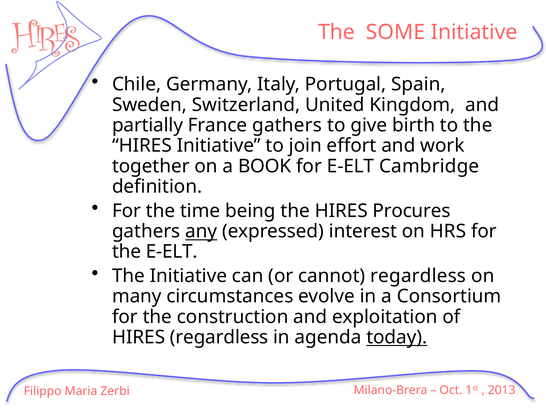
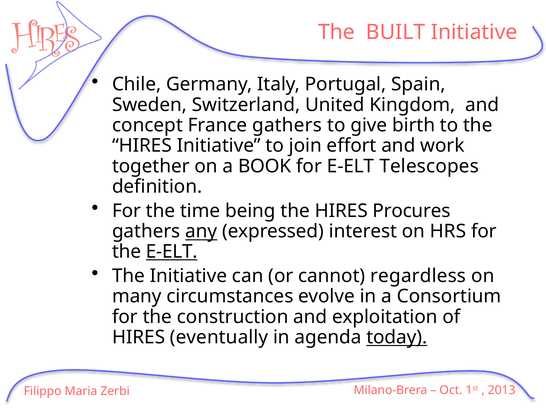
SOME: SOME -> BUILT
partially: partially -> concept
Cambridge: Cambridge -> Telescopes
E-ELT at (172, 252) underline: none -> present
HIRES regardless: regardless -> eventually
